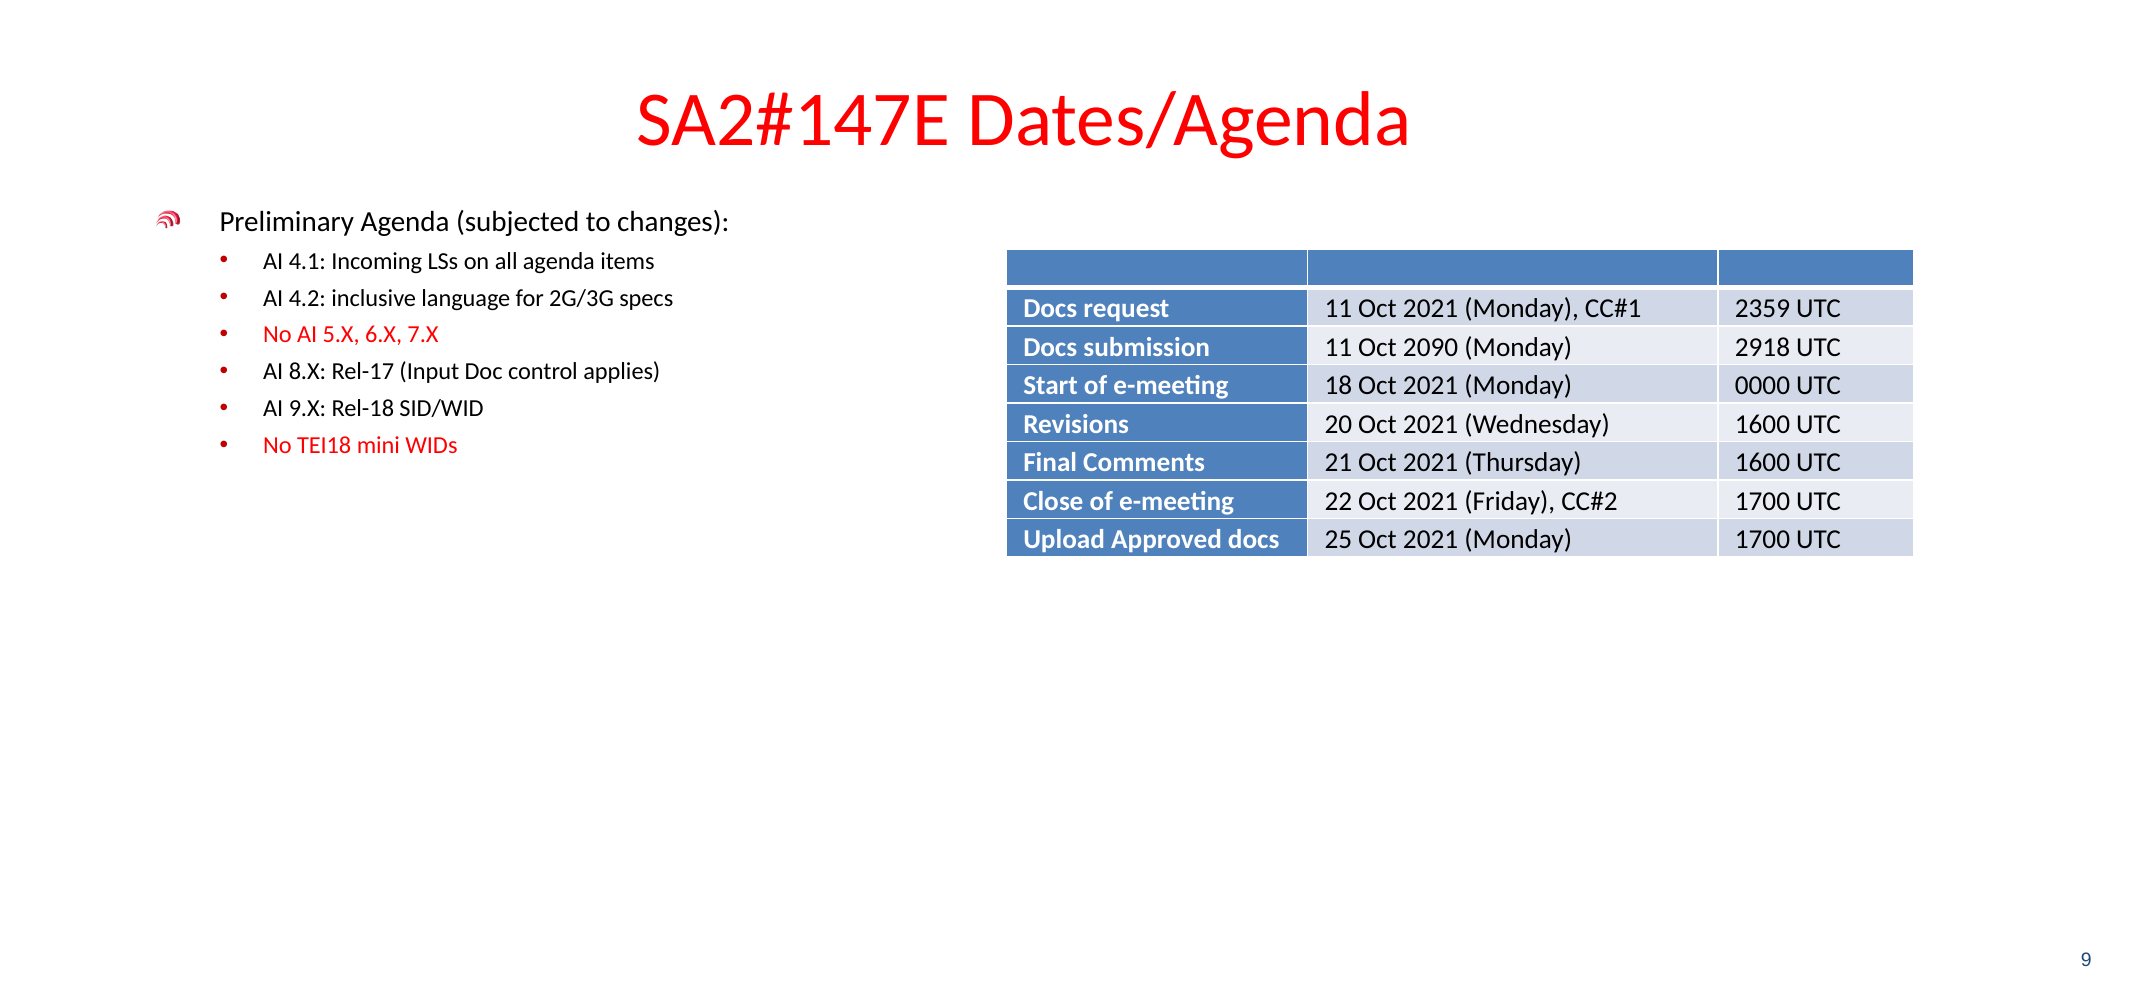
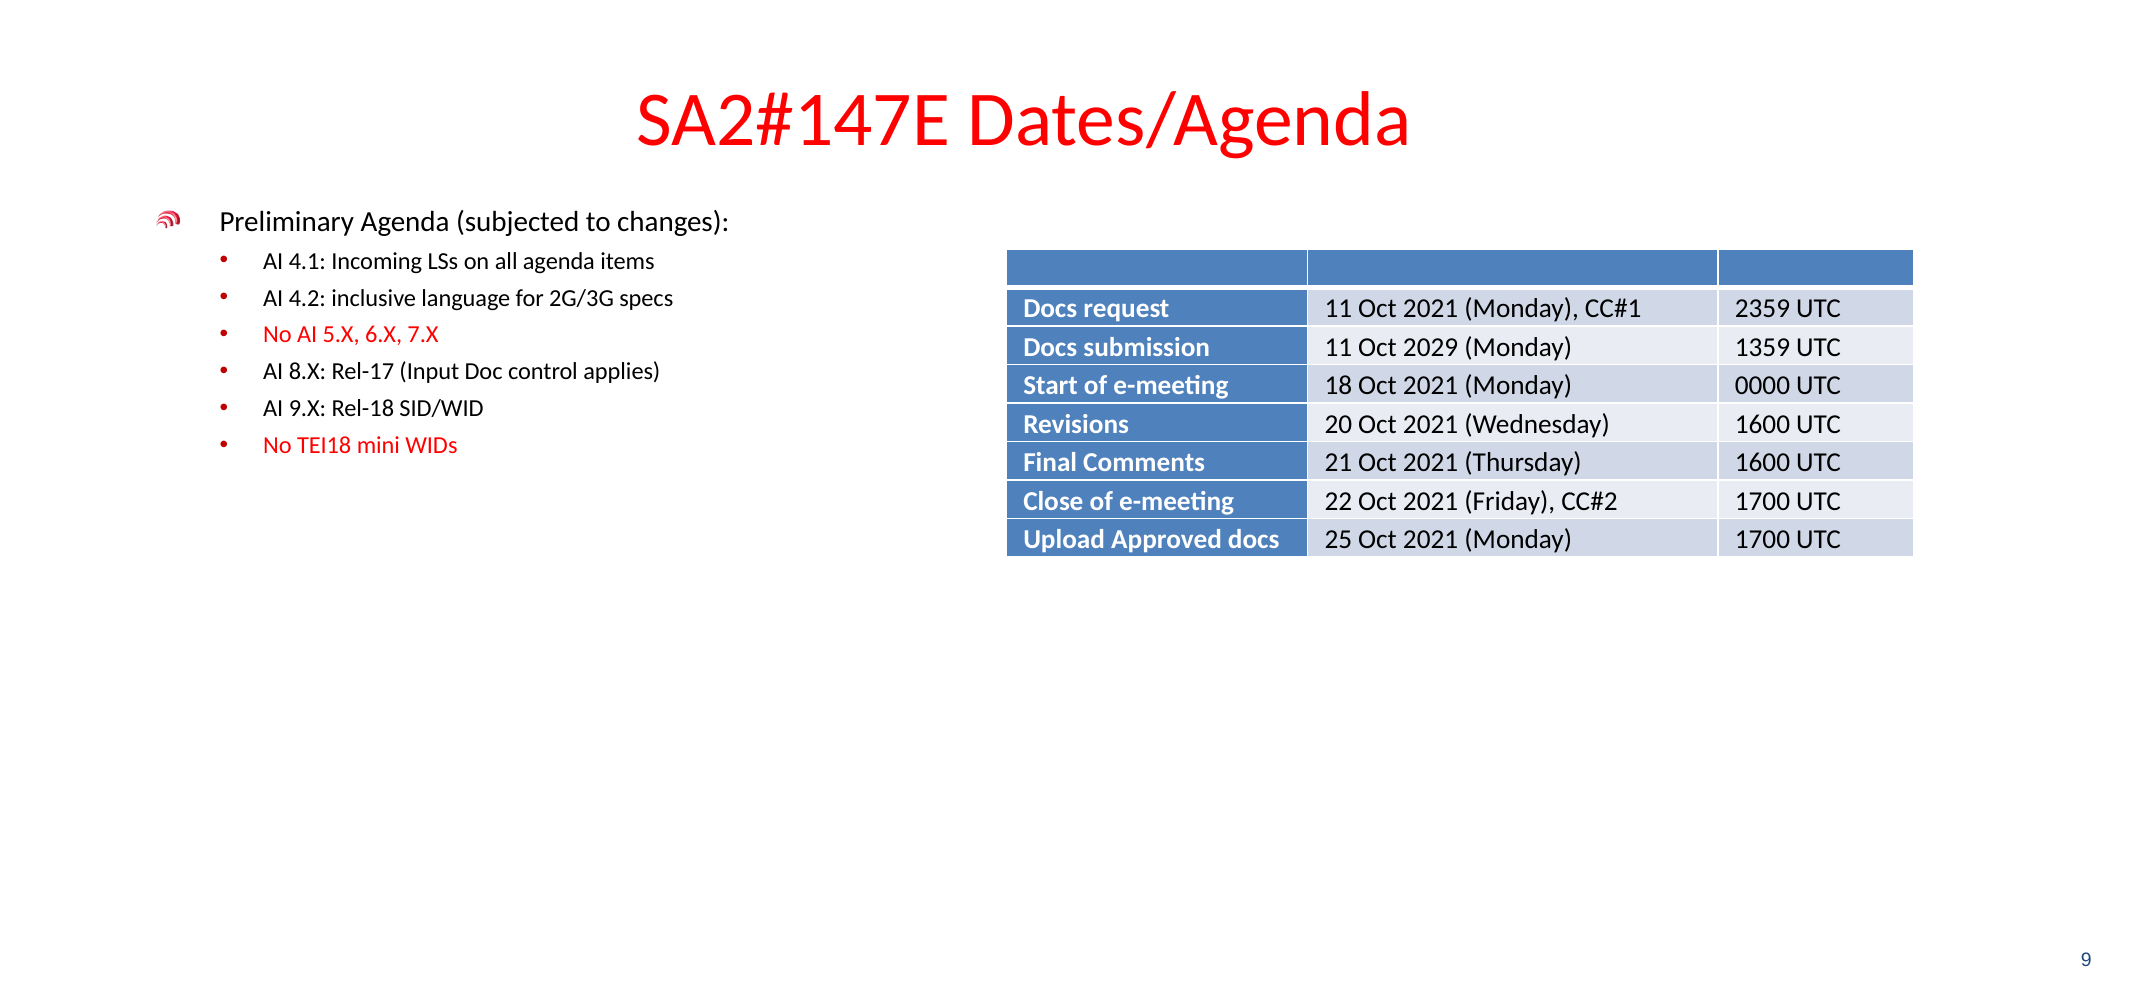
2090: 2090 -> 2029
2918: 2918 -> 1359
